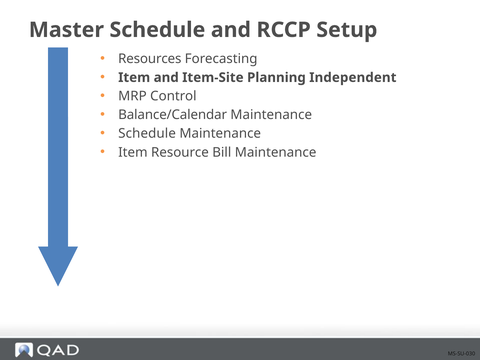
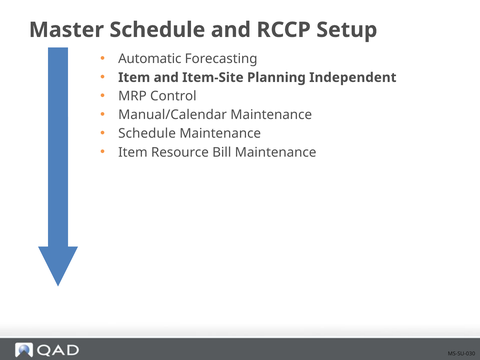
Resources: Resources -> Automatic
Balance/Calendar: Balance/Calendar -> Manual/Calendar
